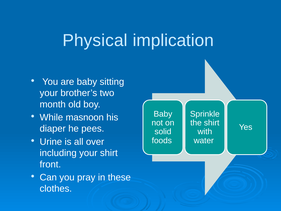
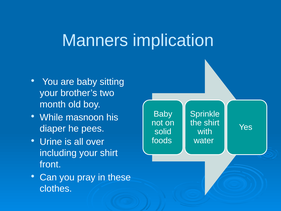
Physical: Physical -> Manners
